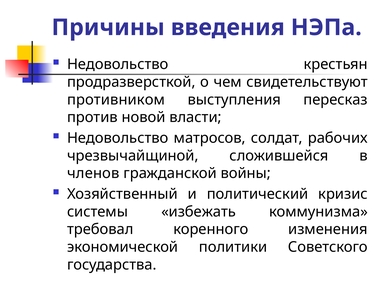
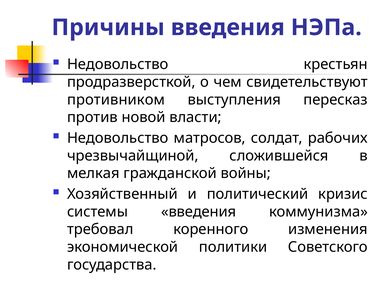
членов: членов -> мелкая
системы избежать: избежать -> введения
